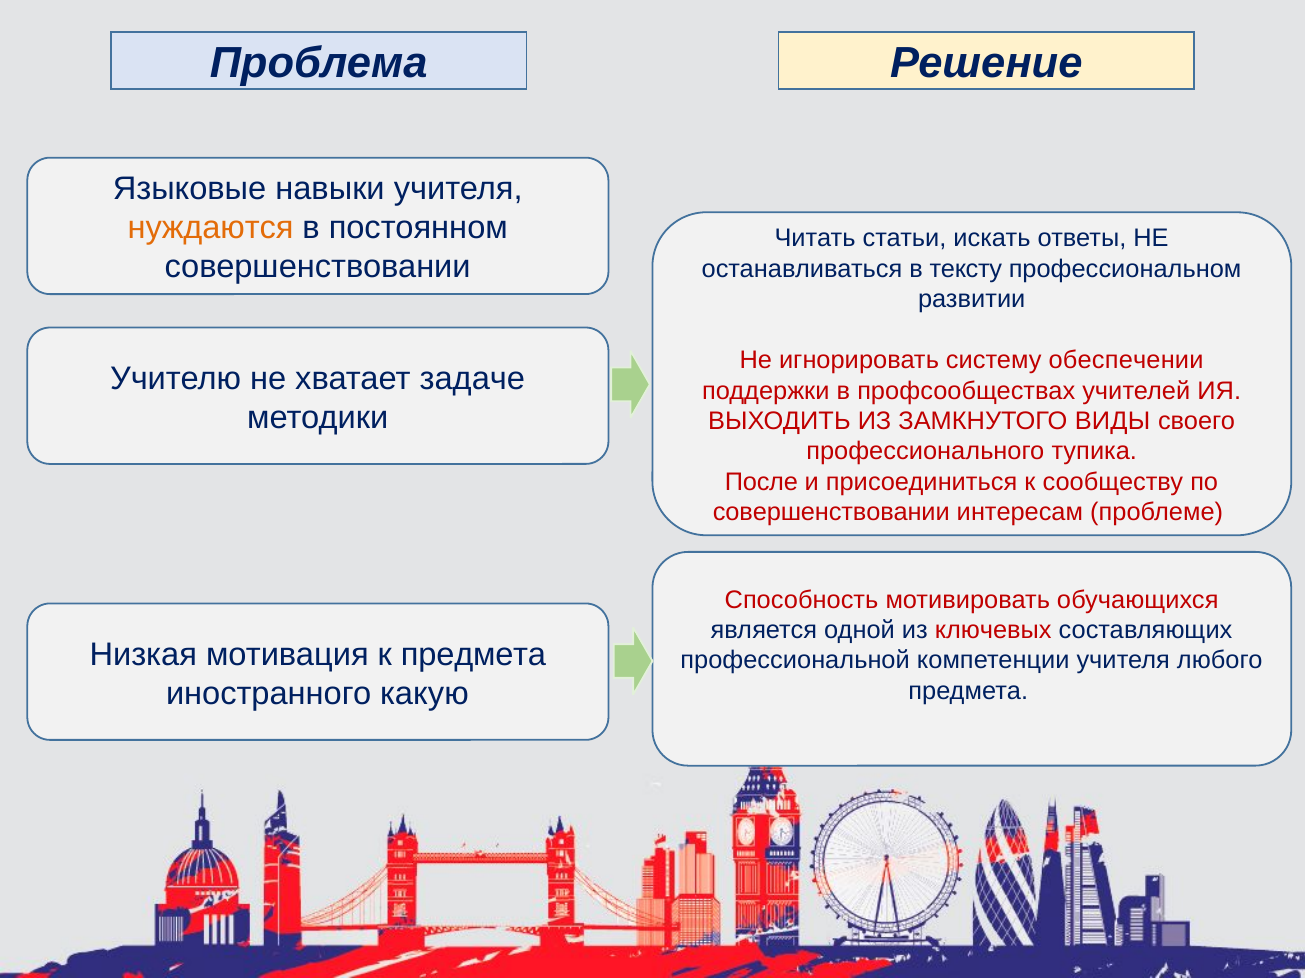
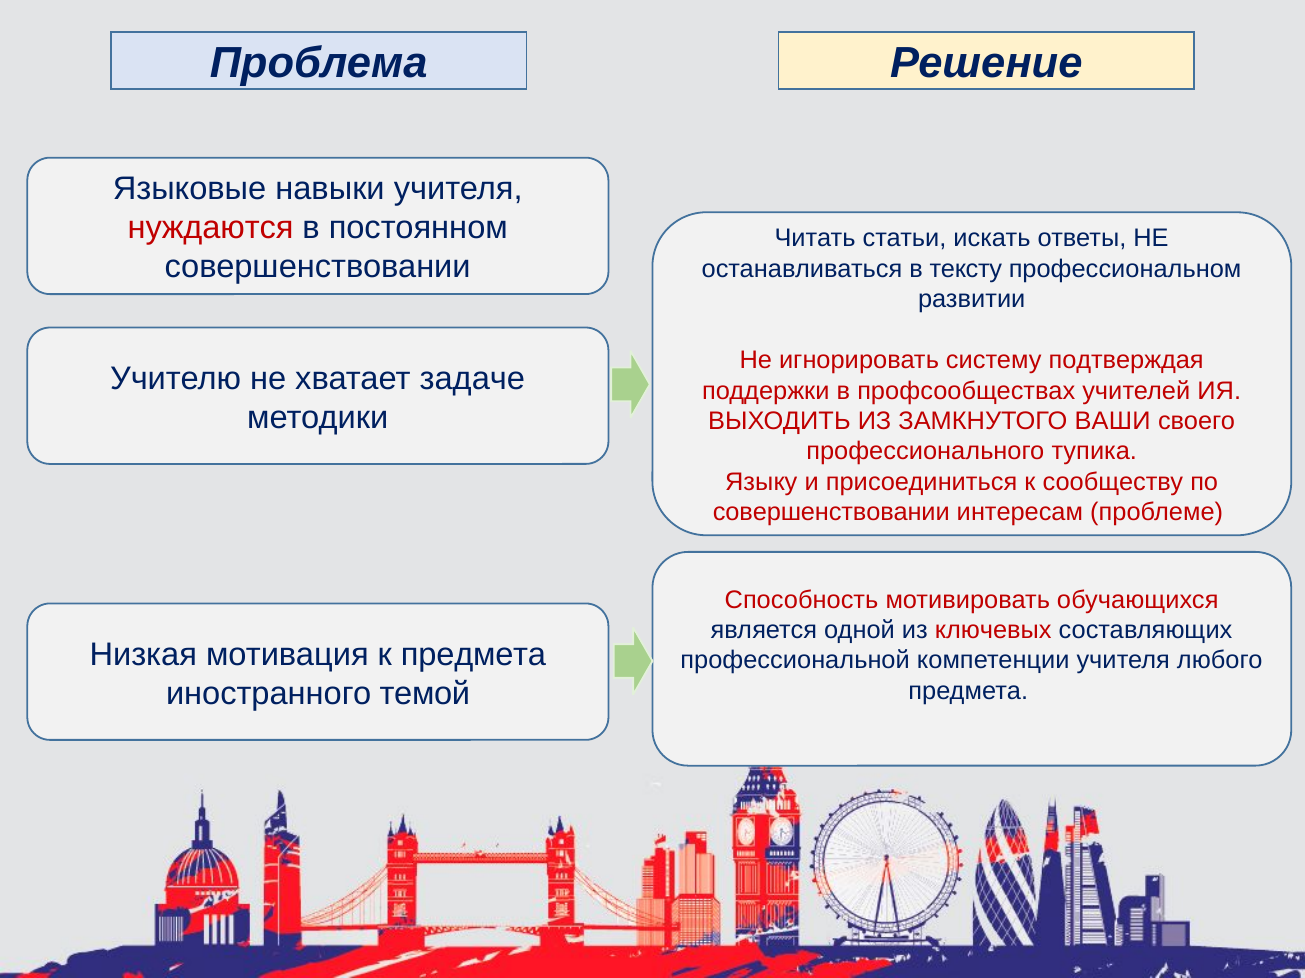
нуждаются colour: orange -> red
обеспечении: обеспечении -> подтверждая
ВИДЫ: ВИДЫ -> ВАШИ
После: После -> Языку
какую: какую -> темой
